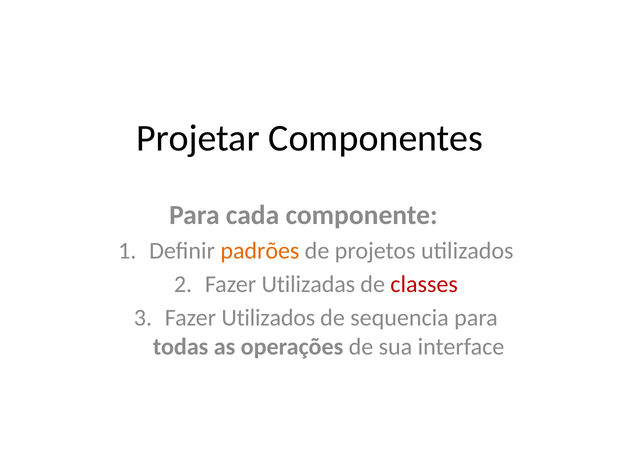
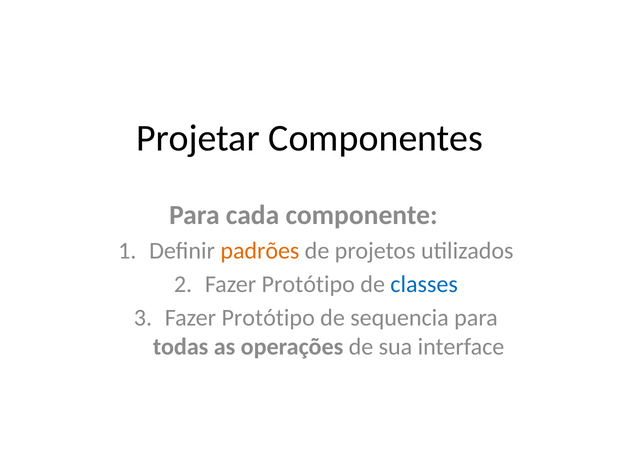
Utilizadas at (308, 284): Utilizadas -> Protótipo
classes colour: red -> blue
Utilizados at (268, 318): Utilizados -> Protótipo
